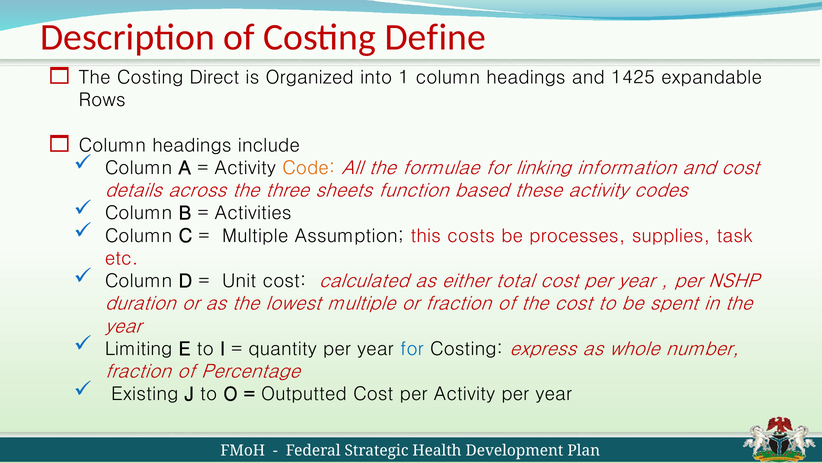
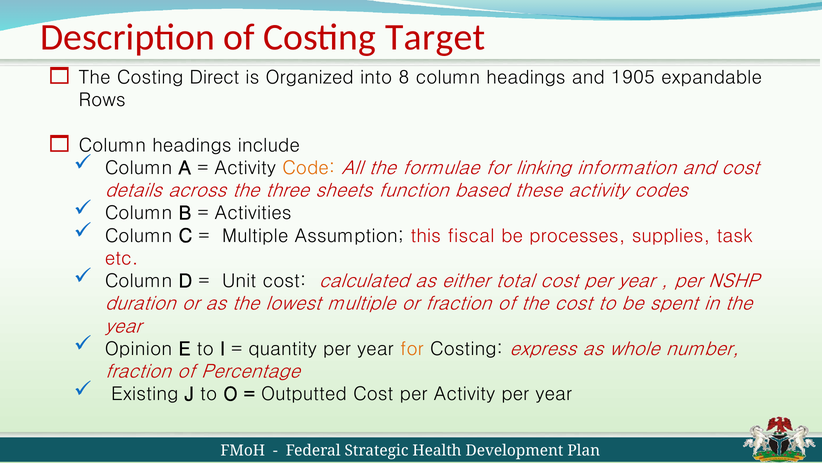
Define: Define -> Target
1: 1 -> 8
1425: 1425 -> 1905
costs: costs -> fiscal
Limiting: Limiting -> Opinion
for at (412, 349) colour: blue -> orange
